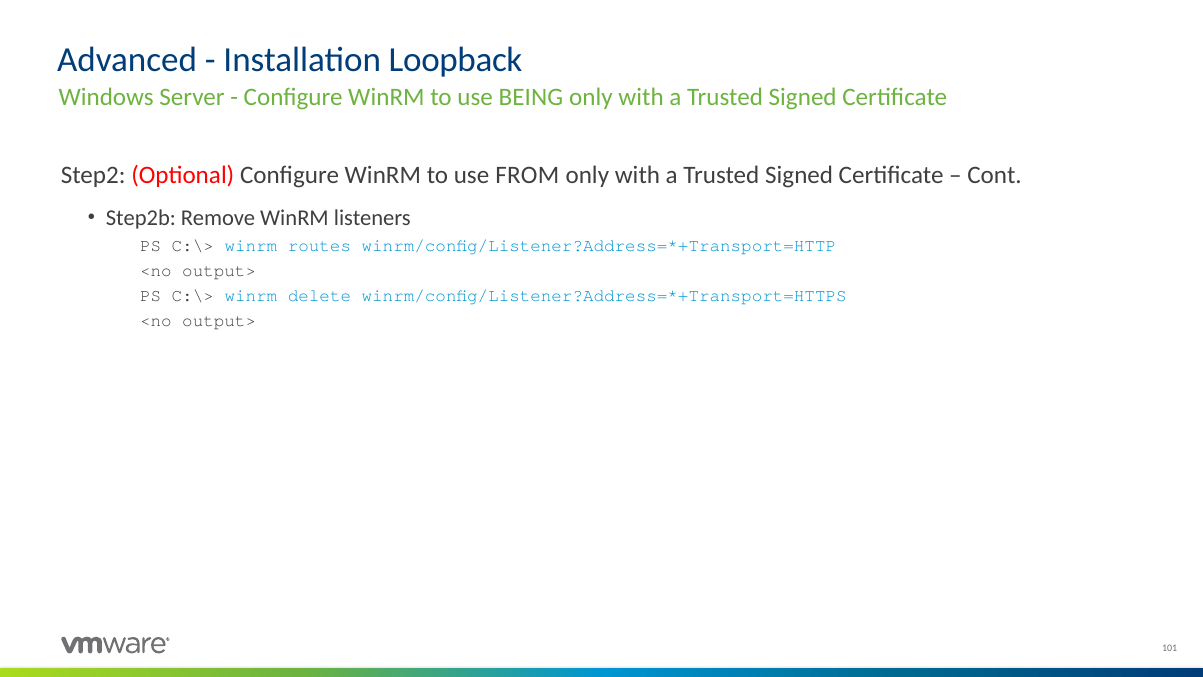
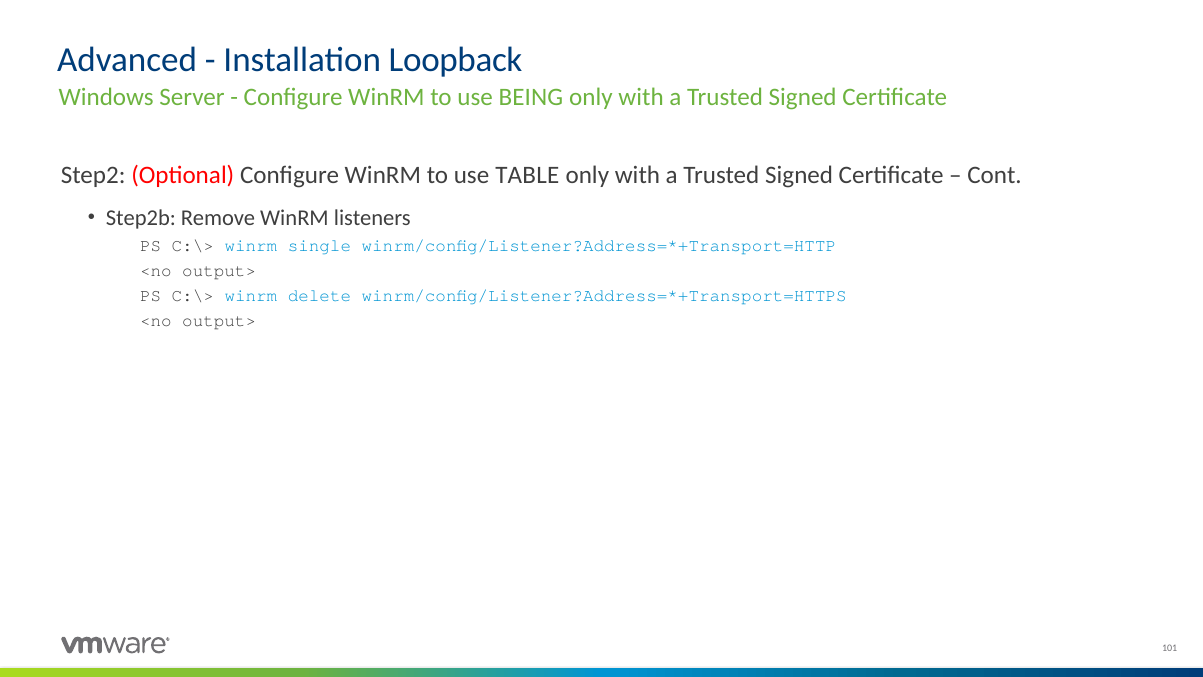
FROM: FROM -> TABLE
routes: routes -> single
